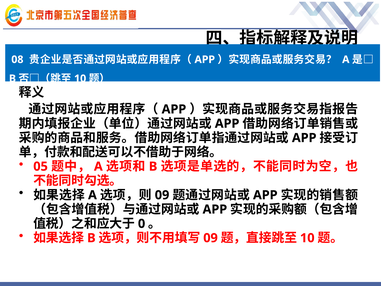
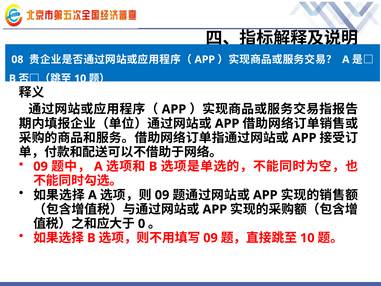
05 at (41, 166): 05 -> 09
